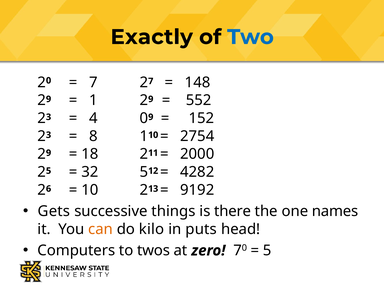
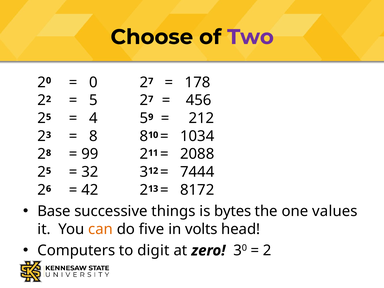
Exactly: Exactly -> Choose
Two colour: blue -> purple
7 at (93, 82): 7 -> 0
148: 148 -> 178
9 at (49, 99): 9 -> 2
1 at (93, 100): 1 -> 5
9 at (151, 99): 9 -> 7
552: 552 -> 456
3 at (49, 117): 3 -> 5
4 0: 0 -> 5
152: 152 -> 212
8 1: 1 -> 8
2754: 2754 -> 1034
9 at (49, 153): 9 -> 8
18: 18 -> 99
2000: 2000 -> 2088
32 5: 5 -> 3
4282: 4282 -> 7444
10 at (90, 190): 10 -> 42
9192: 9192 -> 8172
Gets: Gets -> Base
there: there -> bytes
names: names -> values
kilo: kilo -> five
puts: puts -> volts
twos: twos -> digit
zero 7: 7 -> 3
5 at (267, 251): 5 -> 2
